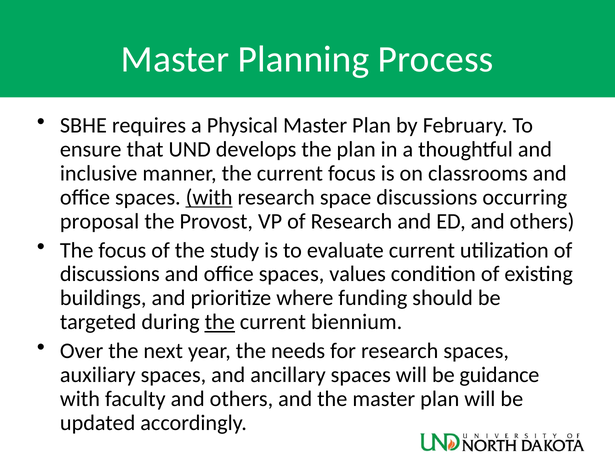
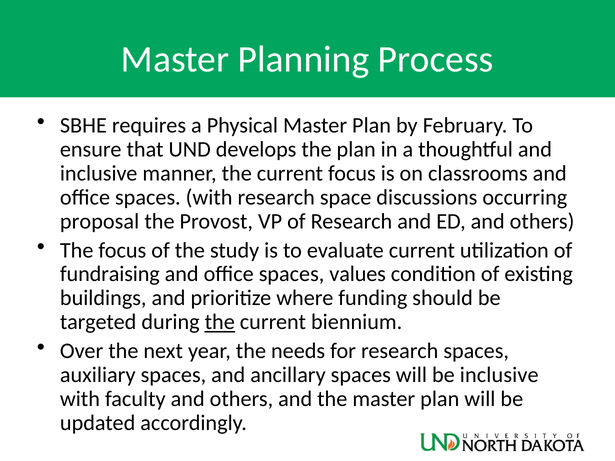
with at (209, 197) underline: present -> none
discussions at (110, 274): discussions -> fundraising
be guidance: guidance -> inclusive
